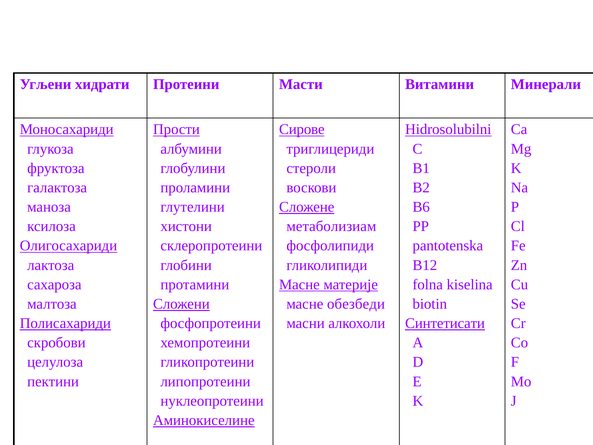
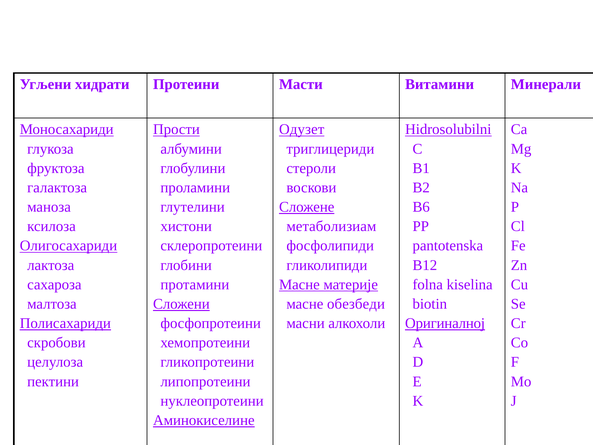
Сирове: Сирове -> Одузет
Синтетисати: Синтетисати -> Оригиналној
